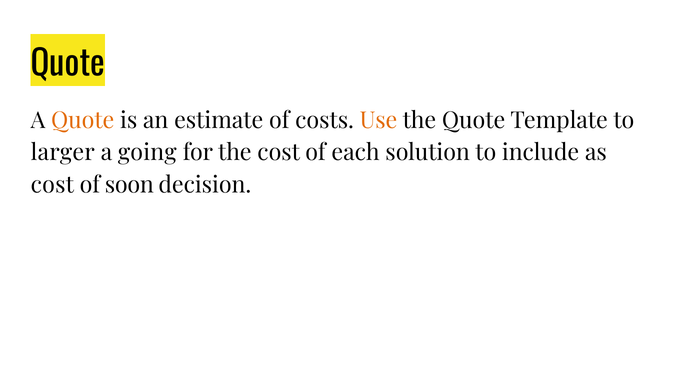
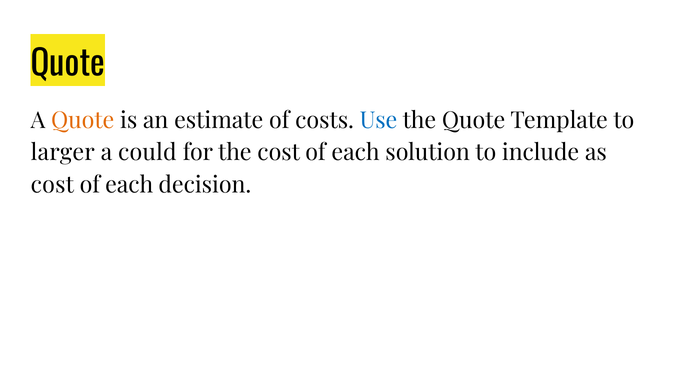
Use colour: orange -> blue
going: going -> could
soon at (129, 185): soon -> each
